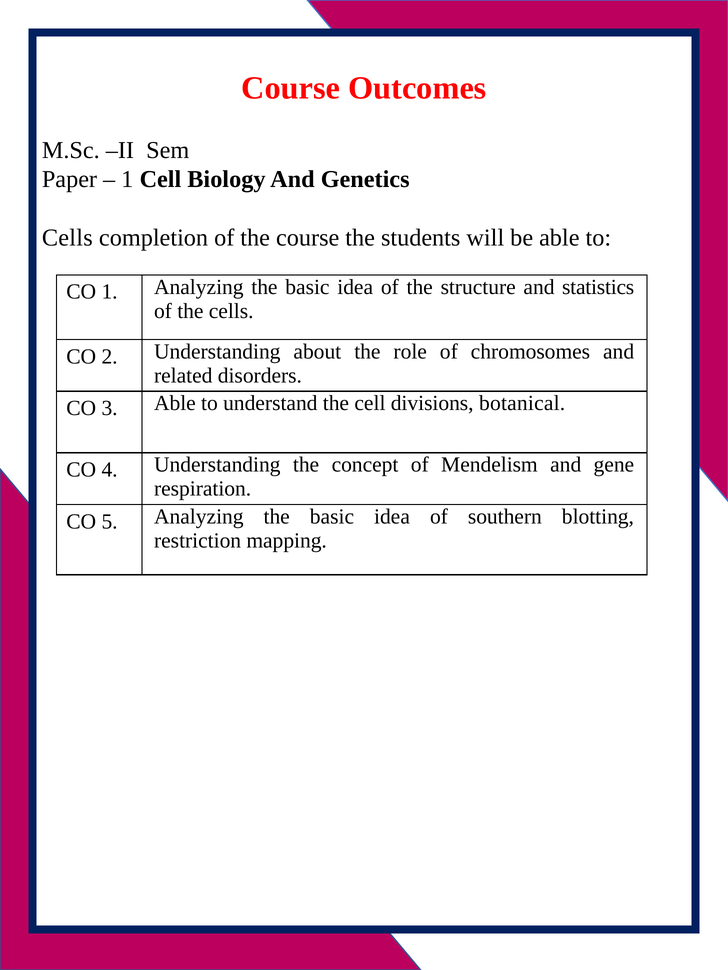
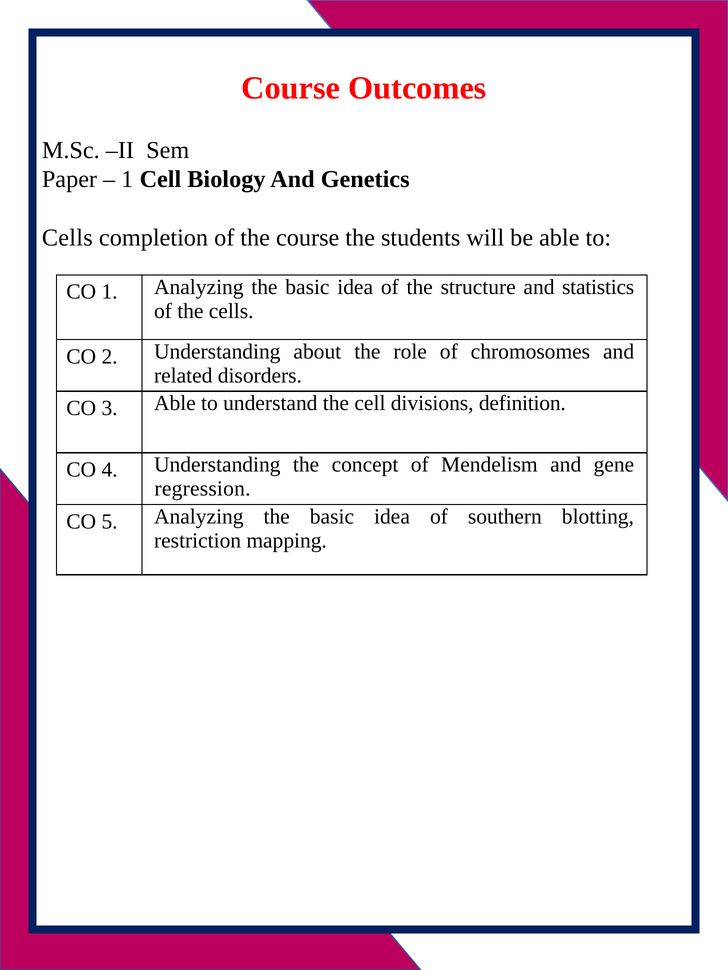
botanical: botanical -> definition
respiration: respiration -> regression
